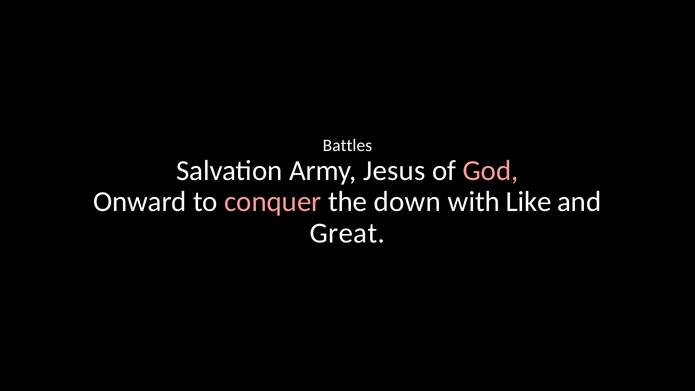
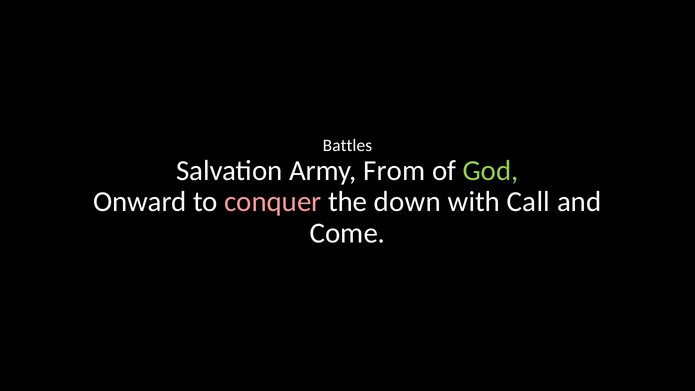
Jesus: Jesus -> From
God colour: pink -> light green
Like: Like -> Call
Great: Great -> Come
